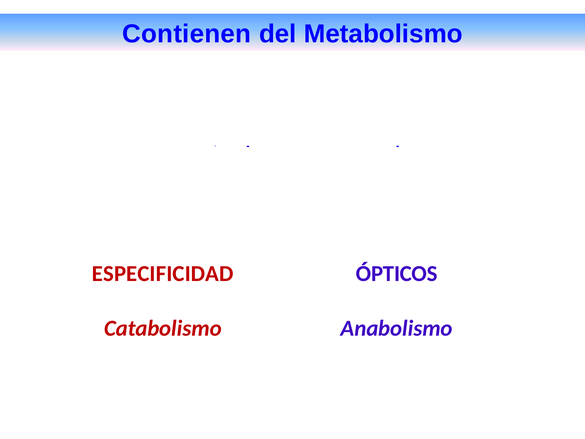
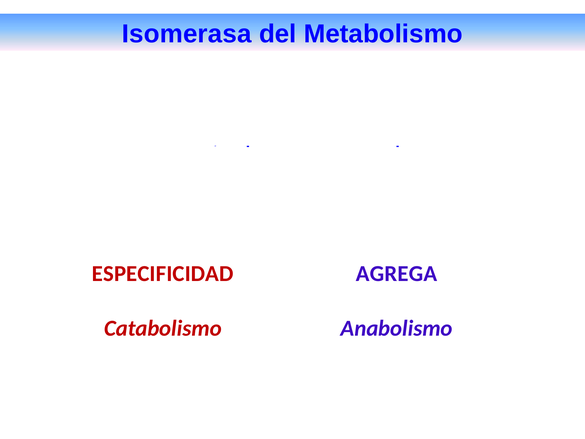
Contienen: Contienen -> Isomerasa
ÓPTICOS: ÓPTICOS -> AGREGA
